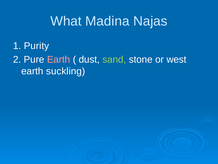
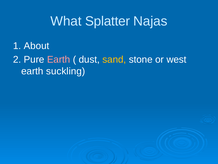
Madina: Madina -> Splatter
Purity: Purity -> About
sand colour: light green -> yellow
